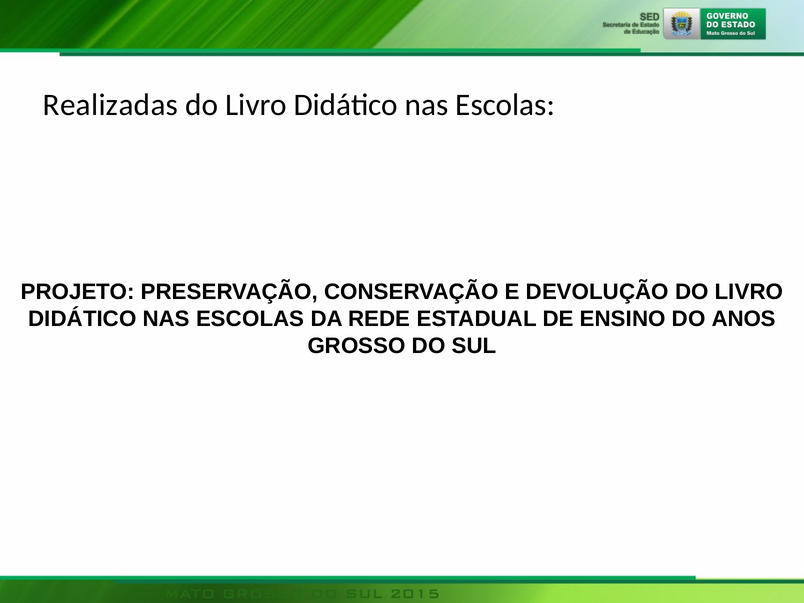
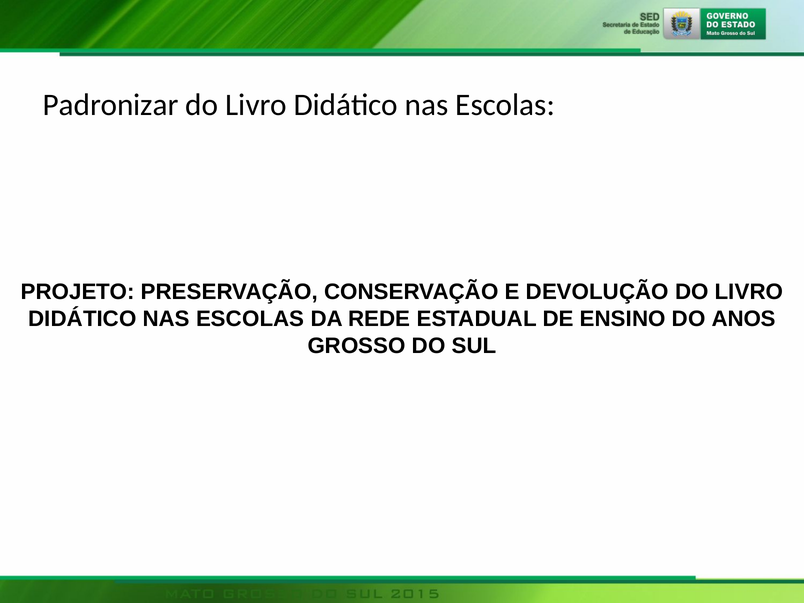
Realizadas: Realizadas -> Padronizar
